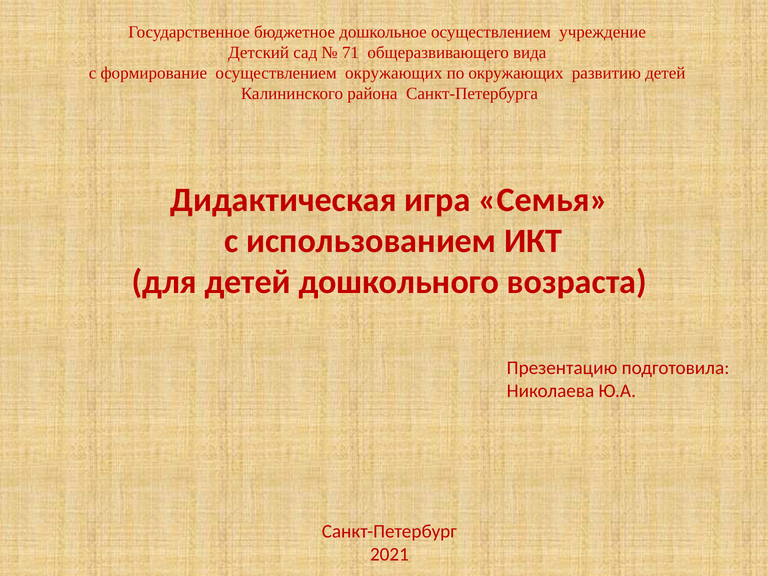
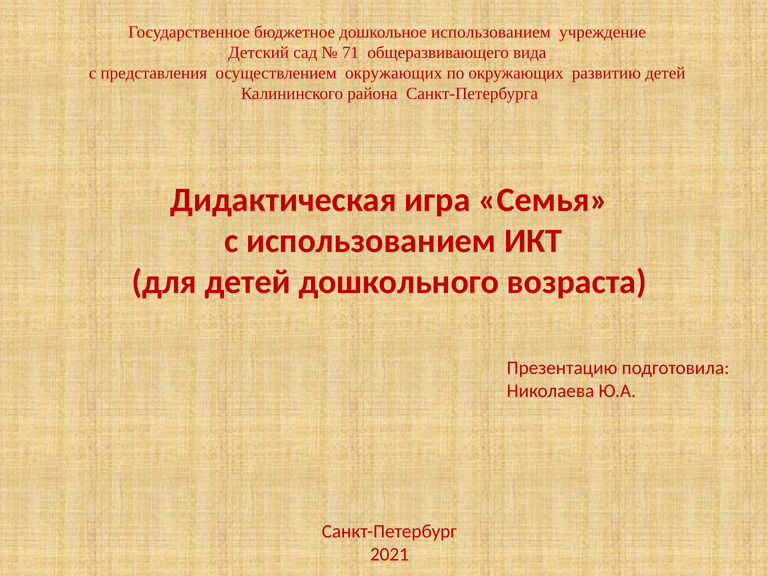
дошкольное осуществлением: осуществлением -> использованием
формирование: формирование -> представления
